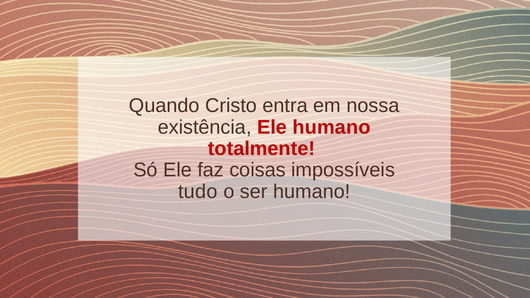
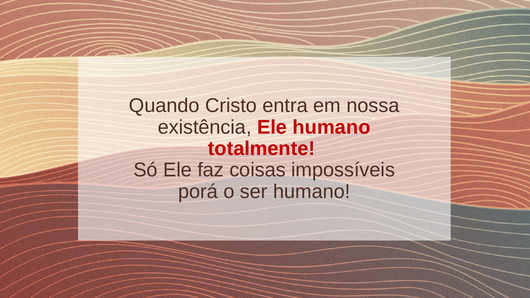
tudo: tudo -> porá
